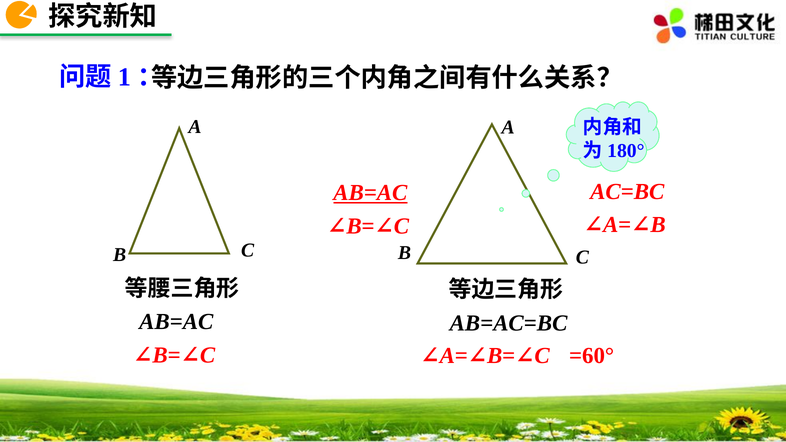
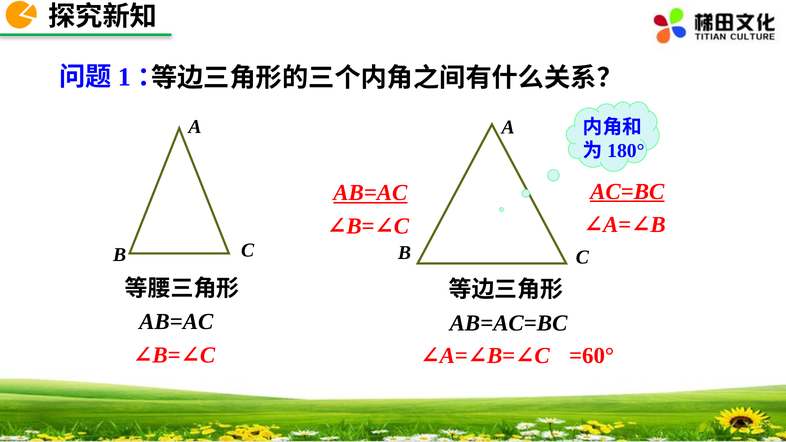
AC=BC underline: none -> present
